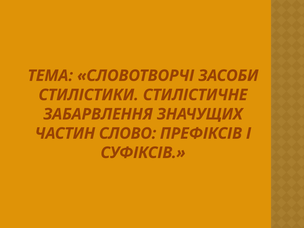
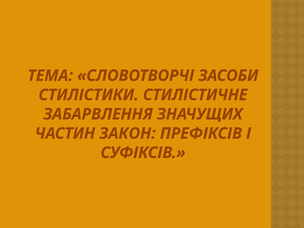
СЛОВО: СЛОВО -> ЗАКОН
